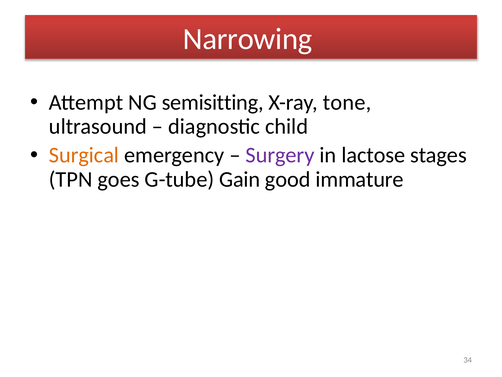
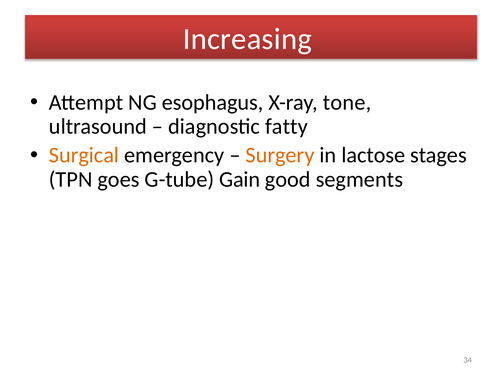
Narrowing: Narrowing -> Increasing
semisitting: semisitting -> esophagus
child: child -> fatty
Surgery colour: purple -> orange
immature: immature -> segments
